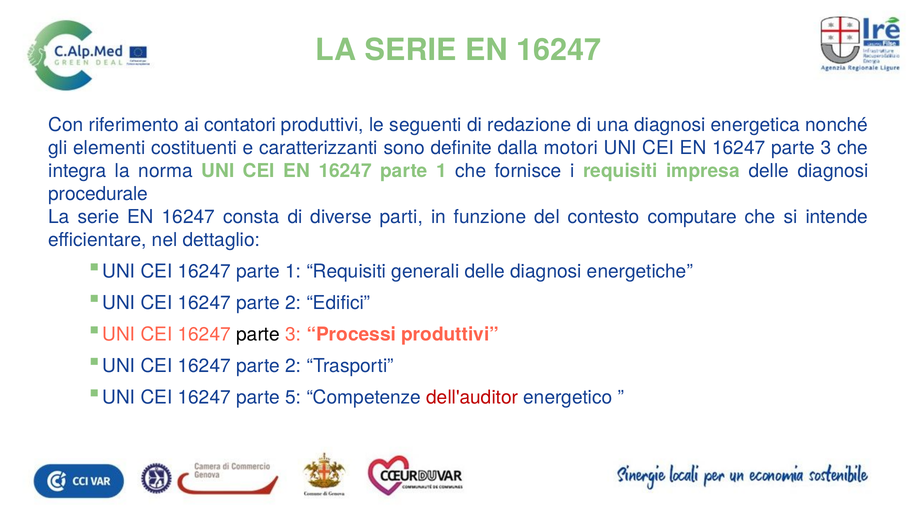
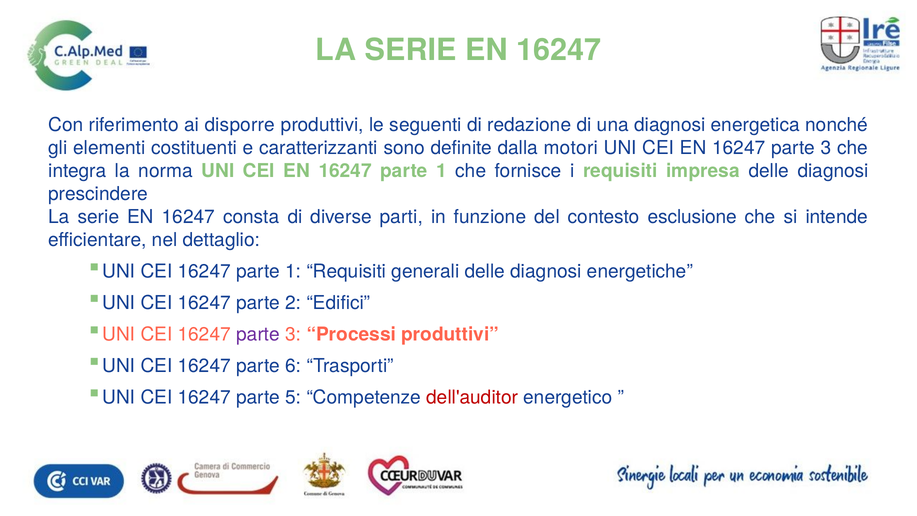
contatori: contatori -> disporre
procedurale: procedurale -> prescindere
computare: computare -> esclusione
parte at (258, 334) colour: black -> purple
2 at (293, 366): 2 -> 6
